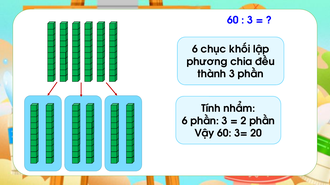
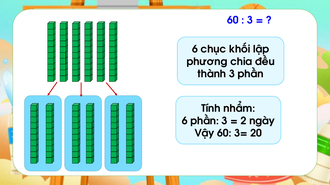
2 phần: phần -> ngày
